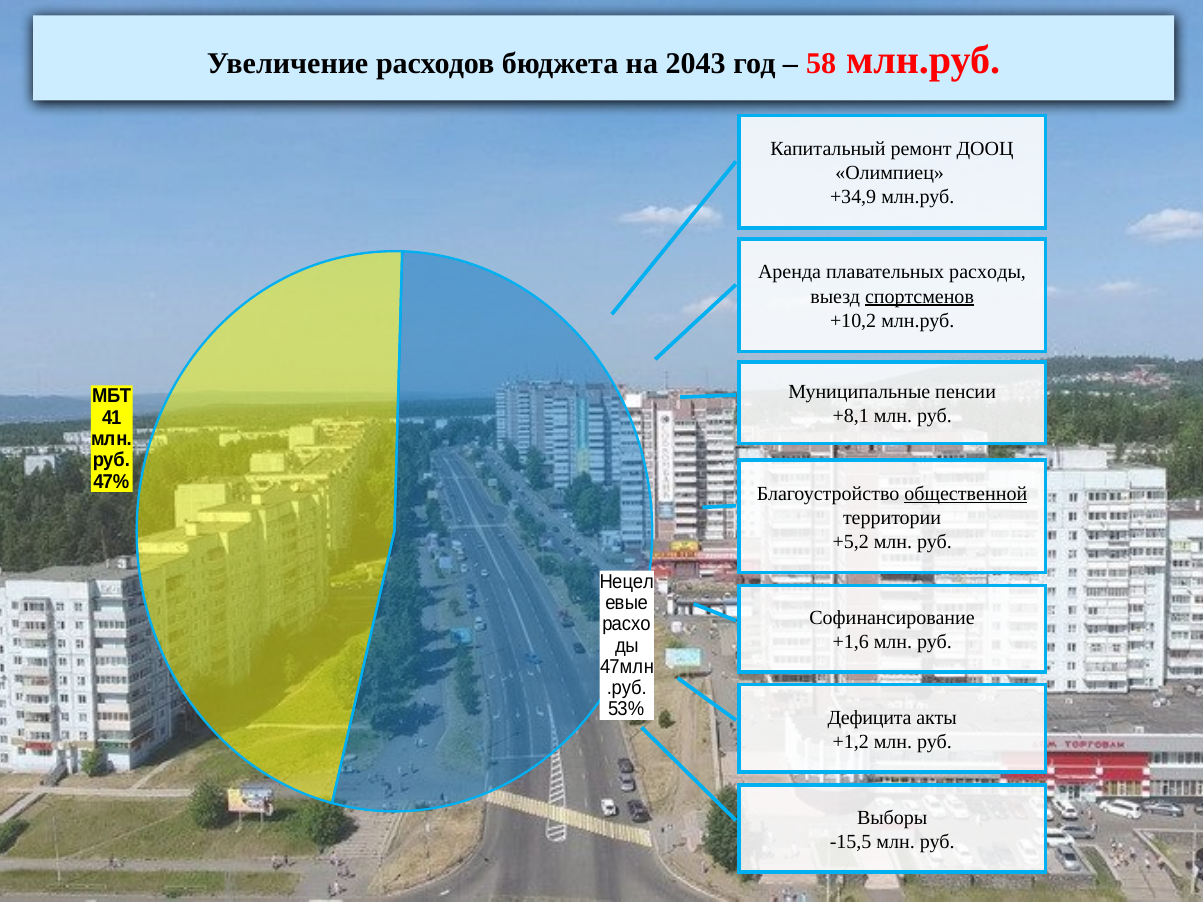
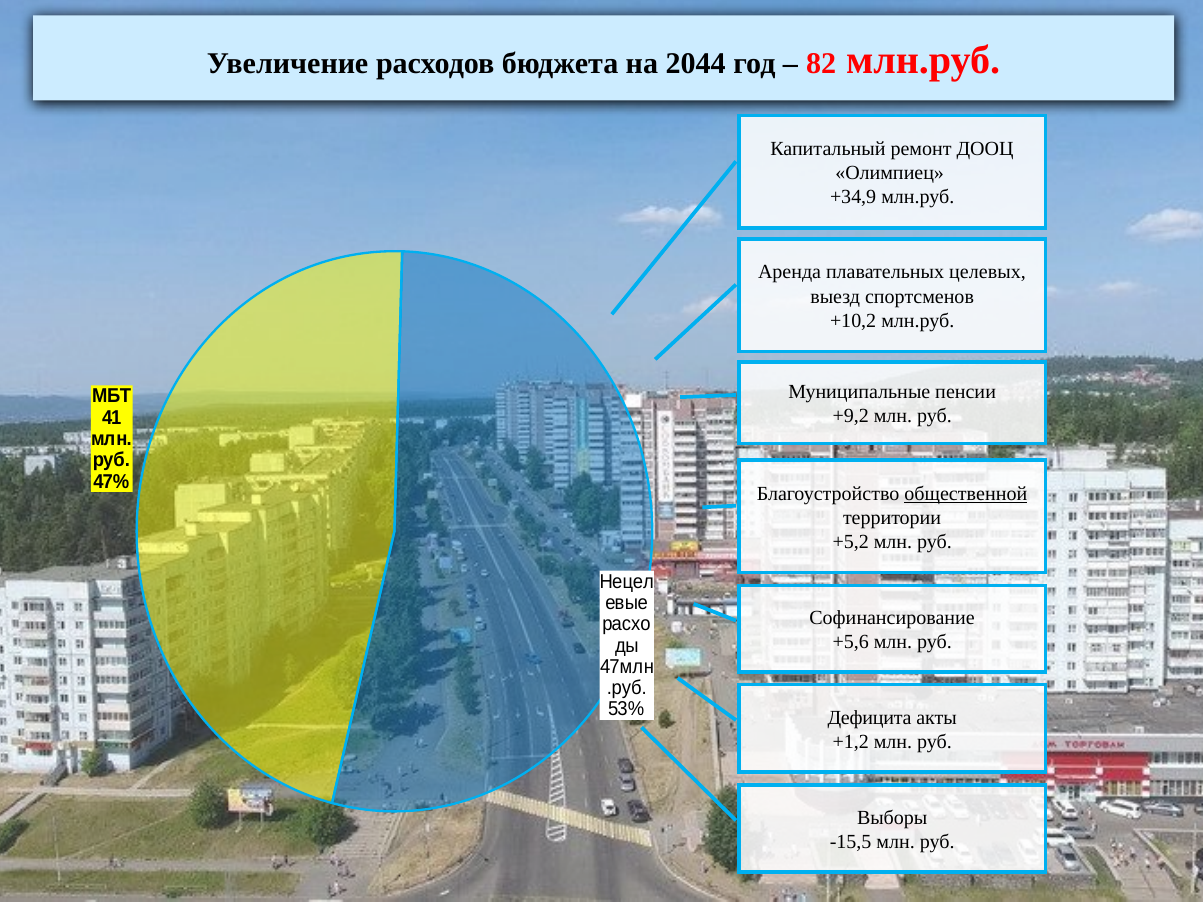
2043: 2043 -> 2044
58: 58 -> 82
расходы: расходы -> целевых
спортсменов underline: present -> none
+8,1: +8,1 -> +9,2
+1,6: +1,6 -> +5,6
